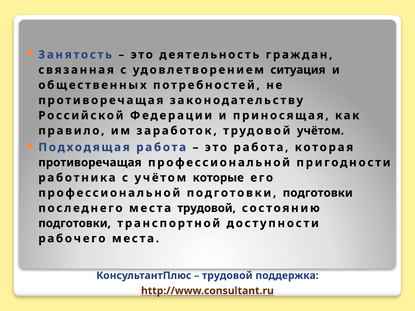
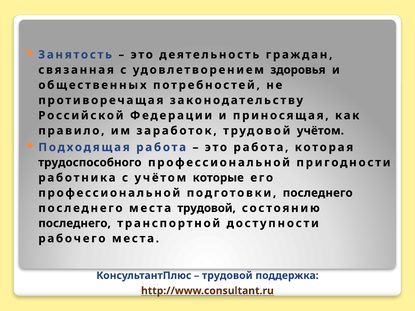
ситуация: ситуация -> здоровья
противоречащая at (90, 163): противоречащая -> трудоспособного
подготовки подготовки: подготовки -> последнего
подготовки at (75, 223): подготовки -> последнего
